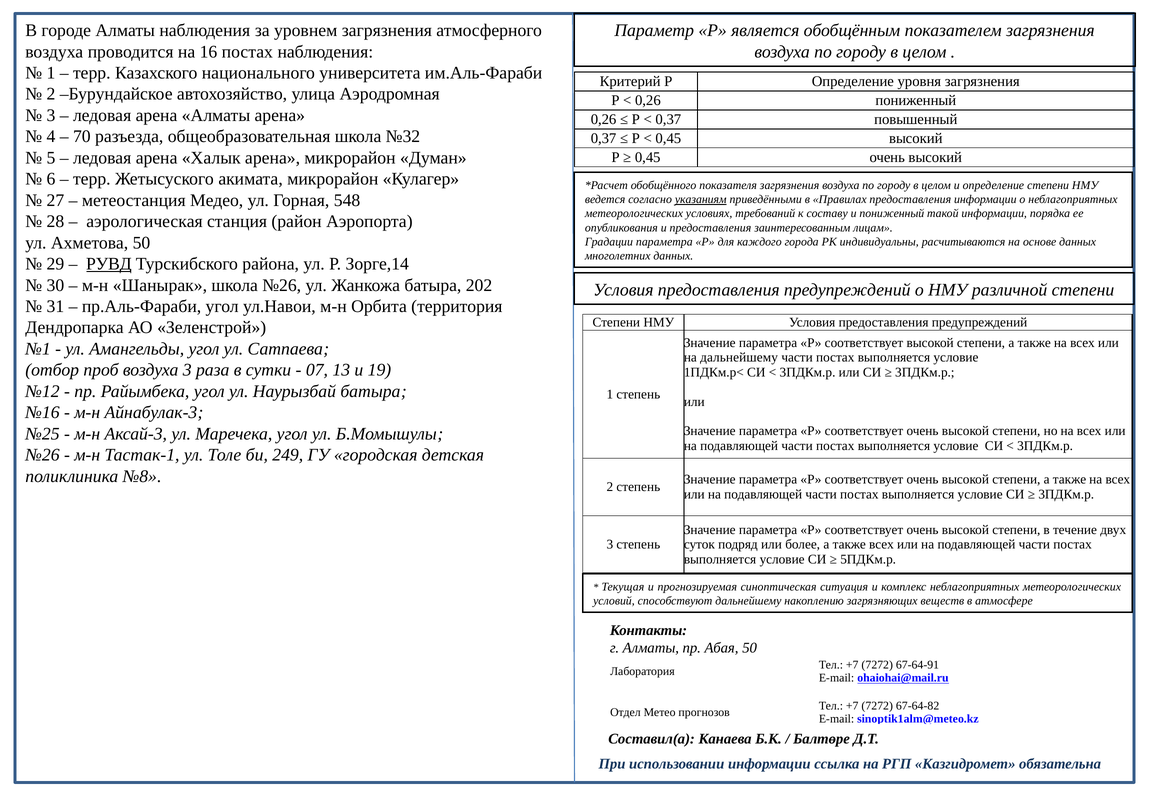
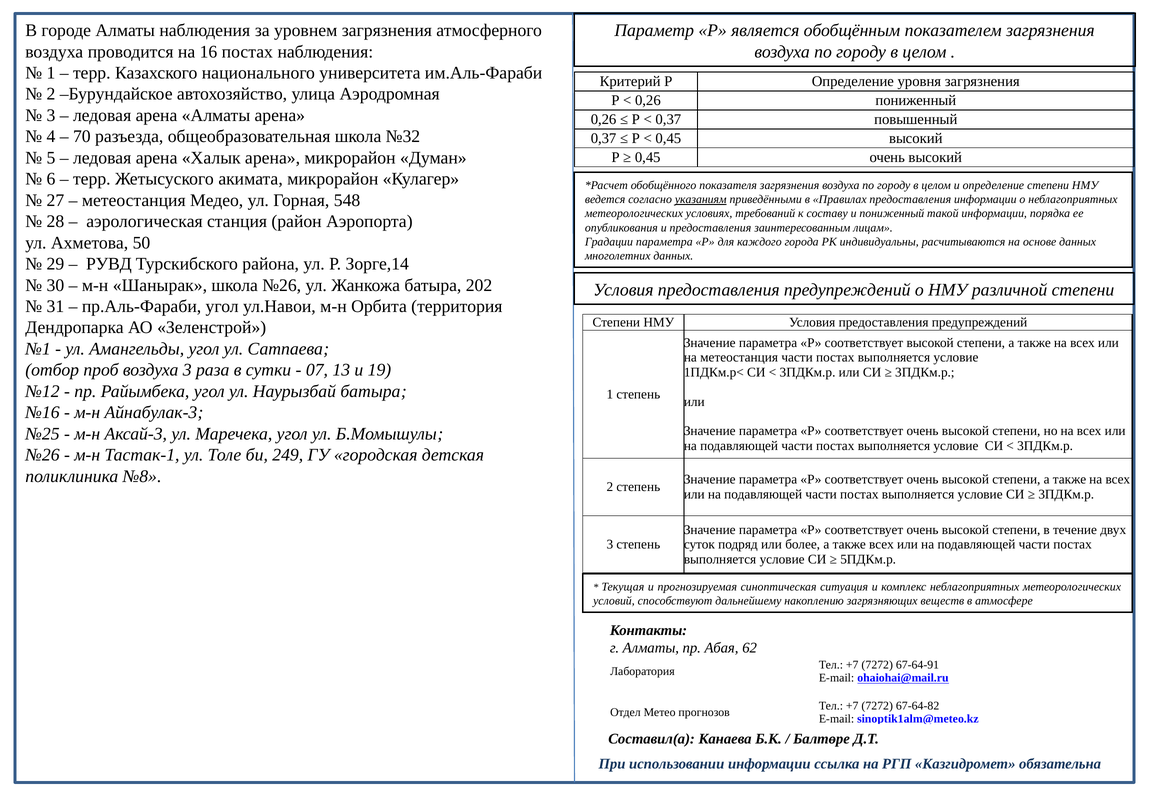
РУВД underline: present -> none
на дальнейшему: дальнейшему -> метеостанция
Абая 50: 50 -> 62
